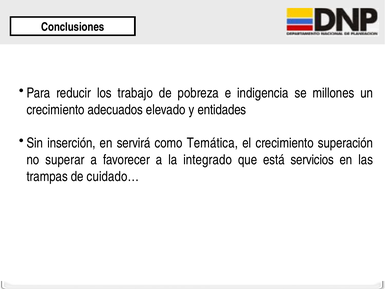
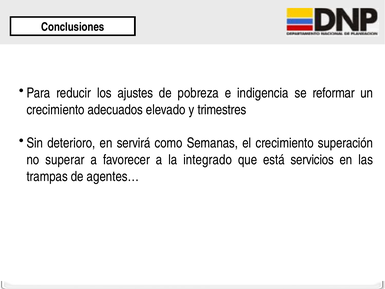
trabajo: trabajo -> ajustes
millones: millones -> reformar
entidades: entidades -> trimestres
inserción: inserción -> deterioro
Temática: Temática -> Semanas
cuidado…: cuidado… -> agentes…
